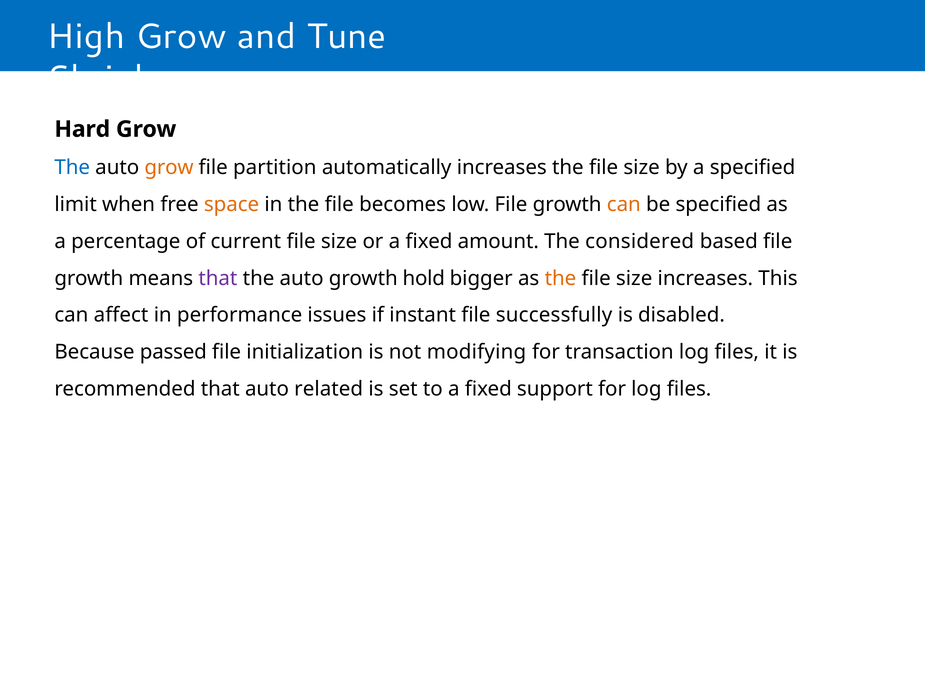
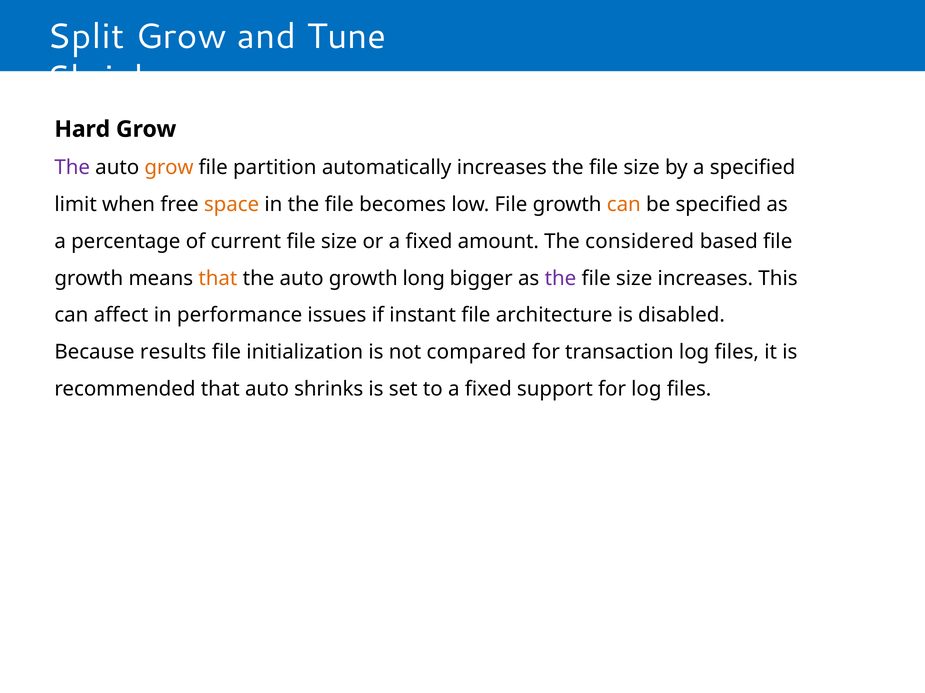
High: High -> Split
The at (72, 168) colour: blue -> purple
that at (218, 279) colour: purple -> orange
hold: hold -> long
the at (561, 279) colour: orange -> purple
successfully: successfully -> architecture
passed: passed -> results
modifying: modifying -> compared
related: related -> shrinks
